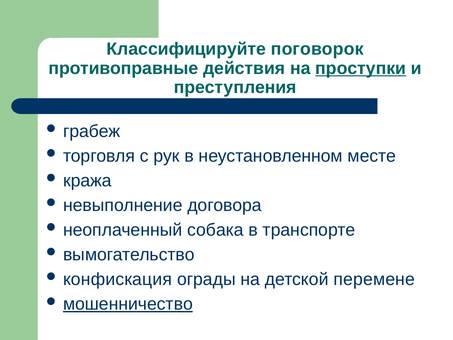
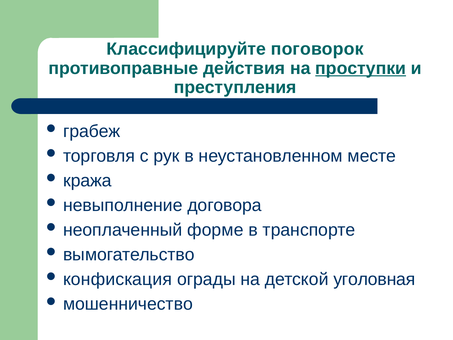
собака: собака -> форме
перемене: перемене -> уголовная
мошенничество underline: present -> none
